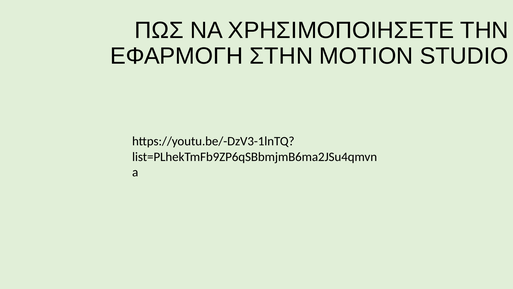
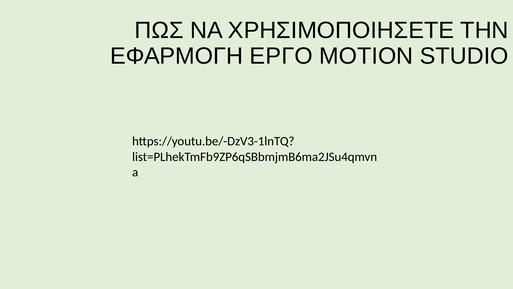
ΣΤΗΝ: ΣΤΗΝ -> ΕΡΓΟ
